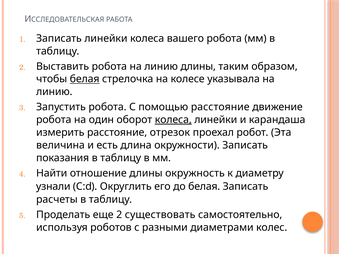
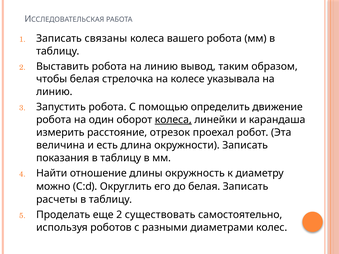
Записать линейки: линейки -> связаны
линию длины: длины -> вывод
белая at (85, 79) underline: present -> none
помощью расстояние: расстояние -> определить
узнали: узнали -> можно
